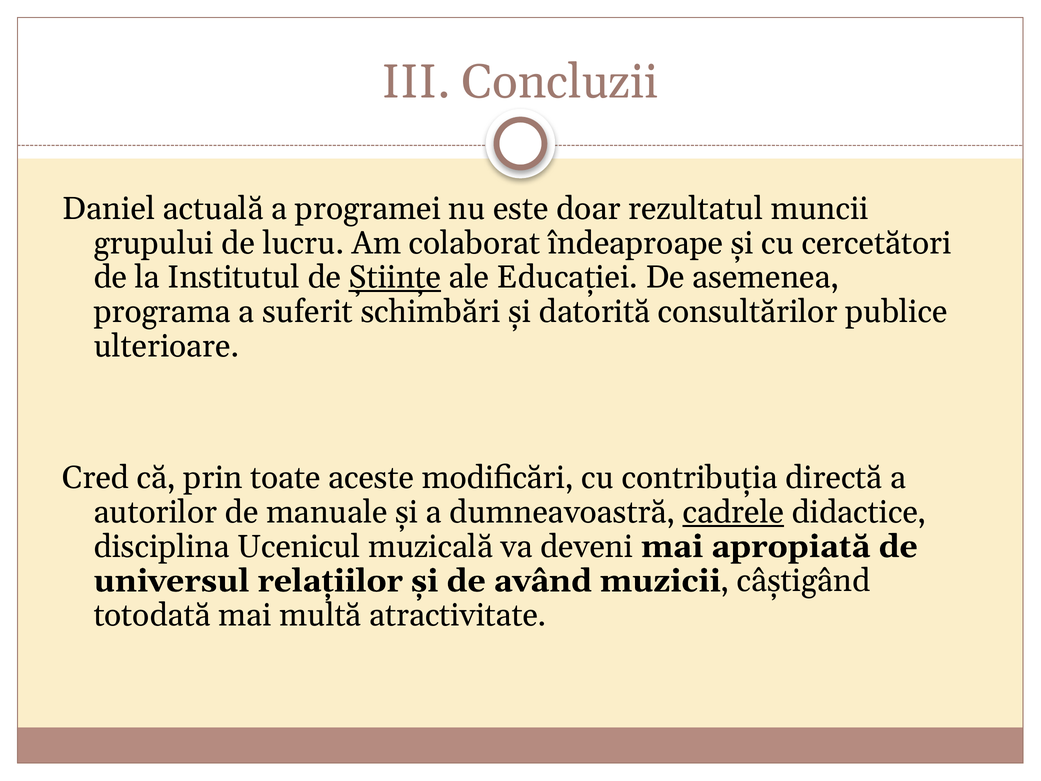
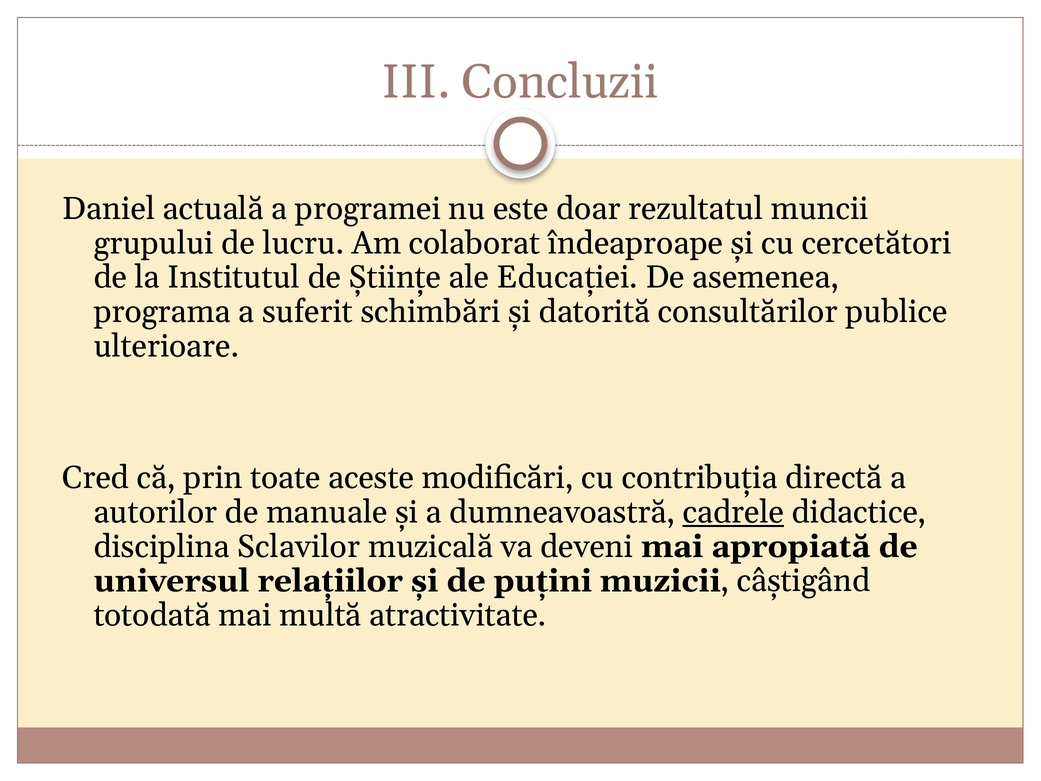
Științe underline: present -> none
Ucenicul: Ucenicul -> Sclavilor
având: având -> puțini
